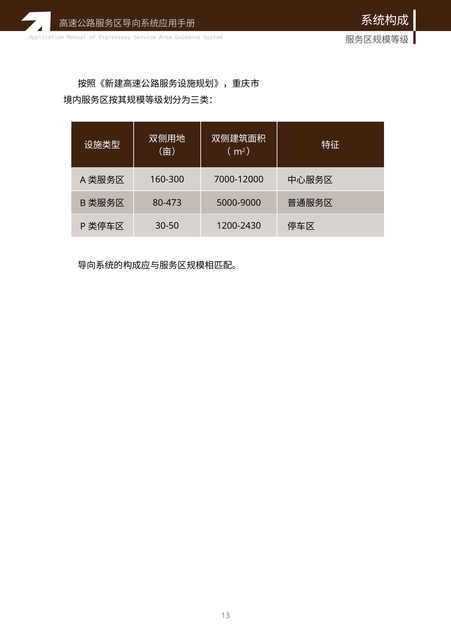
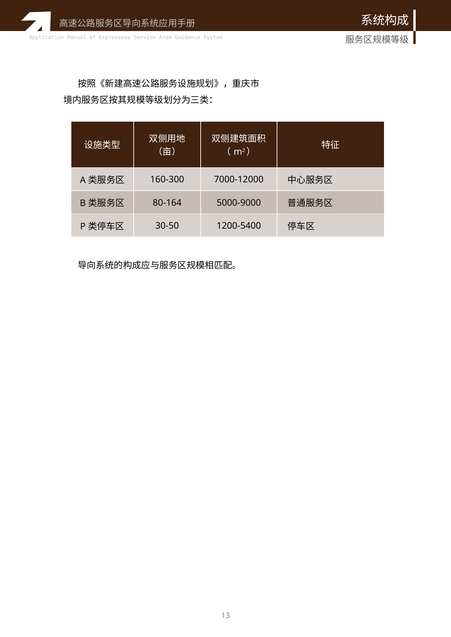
80-473: 80-473 -> 80-164
1200-2430: 1200-2430 -> 1200-5400
